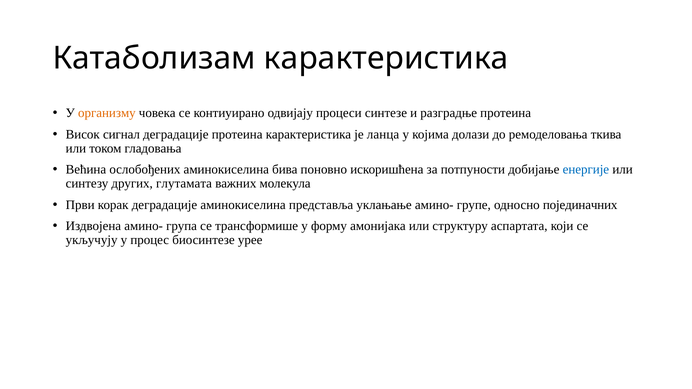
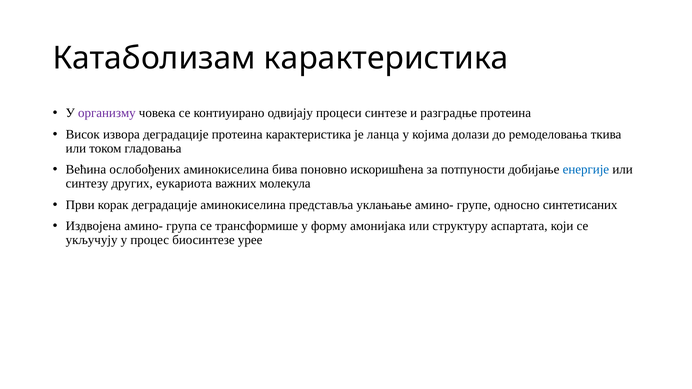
организму colour: orange -> purple
сигнал: сигнал -> извора
глутамата: глутамата -> еукариота
појединачних: појединачних -> синтетисаних
